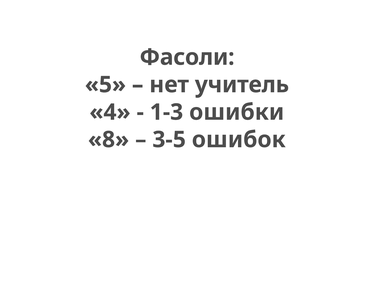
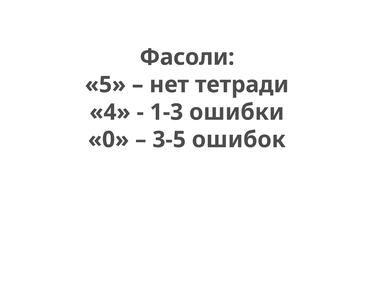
учитель: учитель -> тетради
8: 8 -> 0
